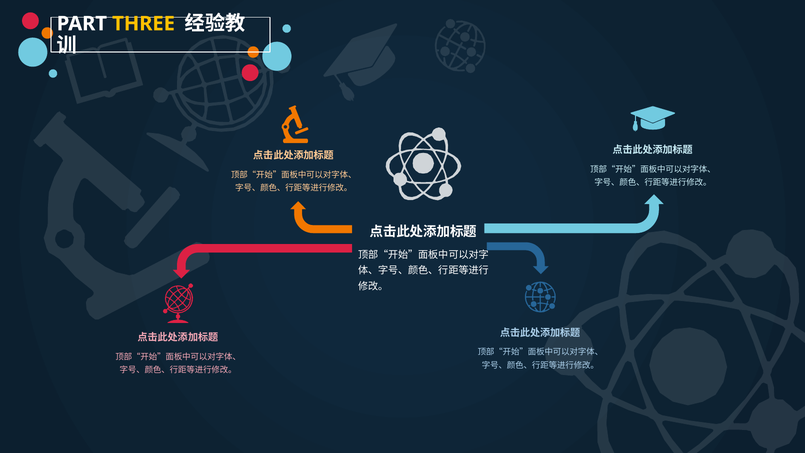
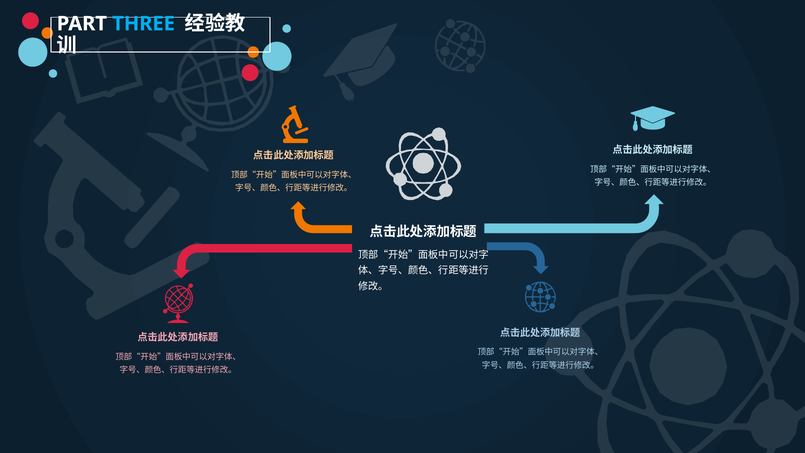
THREE colour: yellow -> light blue
